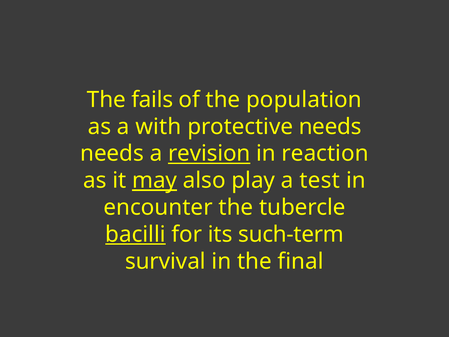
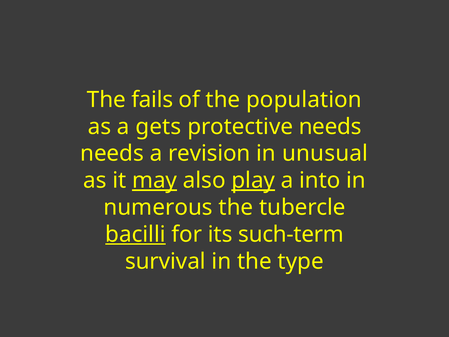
with: with -> gets
revision underline: present -> none
reaction: reaction -> unusual
play underline: none -> present
test: test -> into
encounter: encounter -> numerous
final: final -> type
